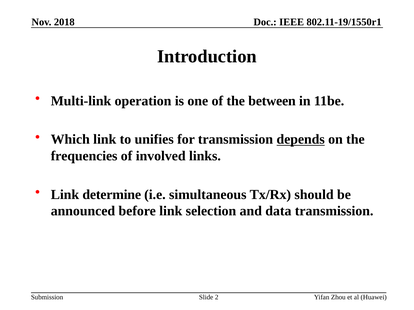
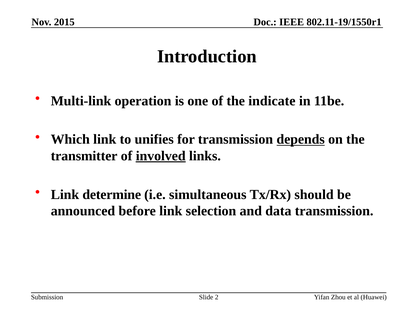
2018: 2018 -> 2015
between: between -> indicate
frequencies: frequencies -> transmitter
involved underline: none -> present
